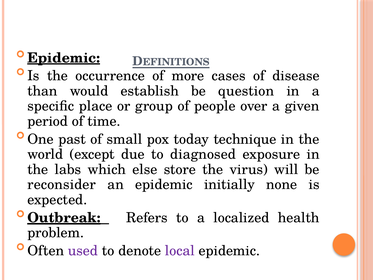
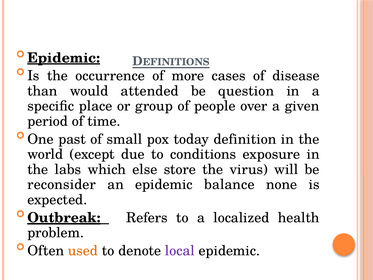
establish: establish -> attended
technique: technique -> definition
diagnosed: diagnosed -> conditions
initially: initially -> balance
used colour: purple -> orange
